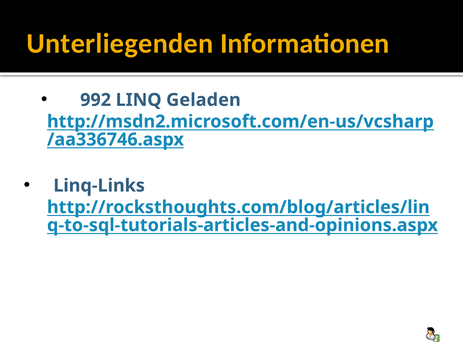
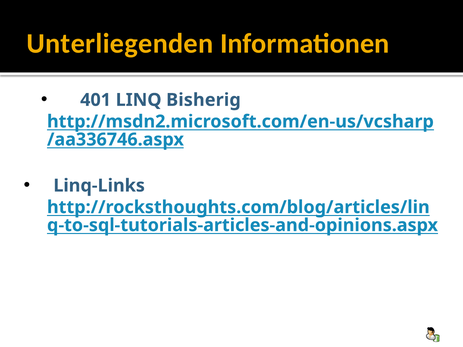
992: 992 -> 401
Geladen: Geladen -> Bisherig
